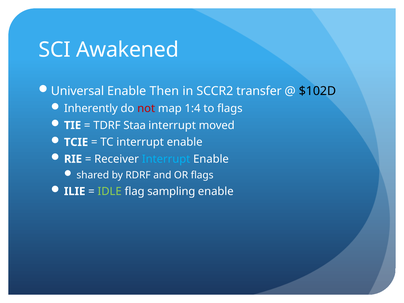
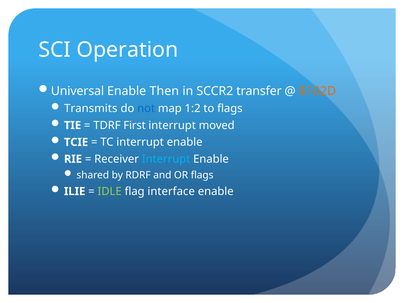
Awakened: Awakened -> Operation
$102D colour: black -> orange
Inherently: Inherently -> Transmits
not colour: red -> blue
1:4: 1:4 -> 1:2
Staa: Staa -> First
sampling: sampling -> interface
